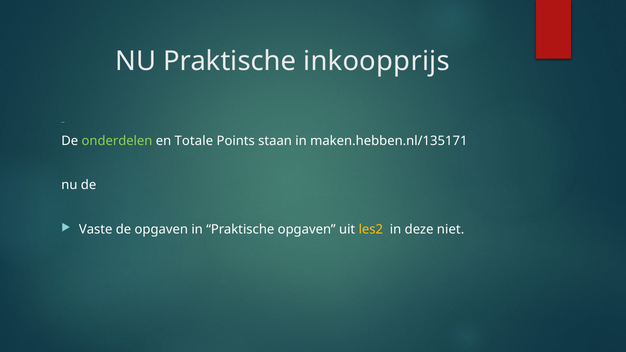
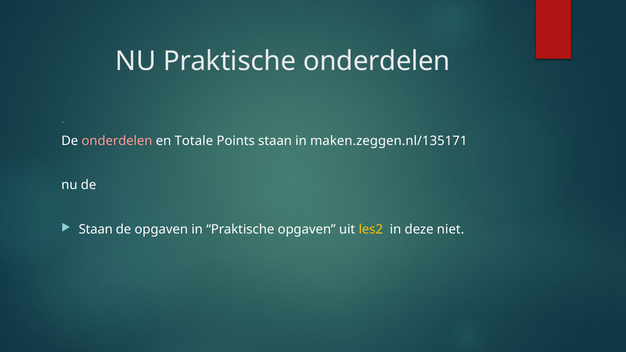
Praktische inkoopprijs: inkoopprijs -> onderdelen
onderdelen at (117, 141) colour: light green -> pink
maken.hebben.nl/135171: maken.hebben.nl/135171 -> maken.zeggen.nl/135171
Vaste at (96, 230): Vaste -> Staan
